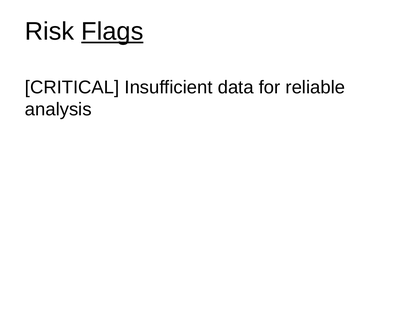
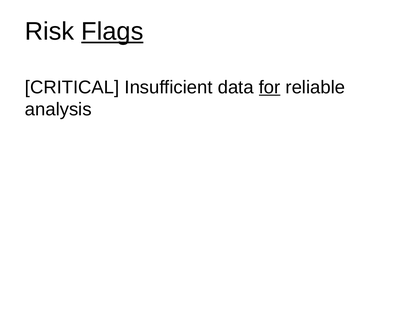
for underline: none -> present
